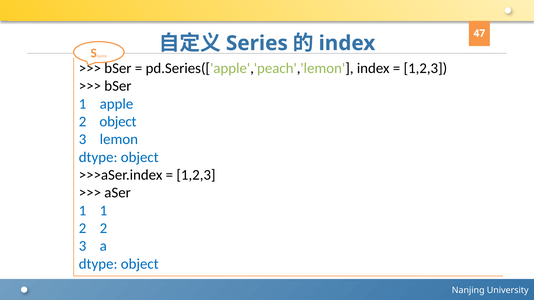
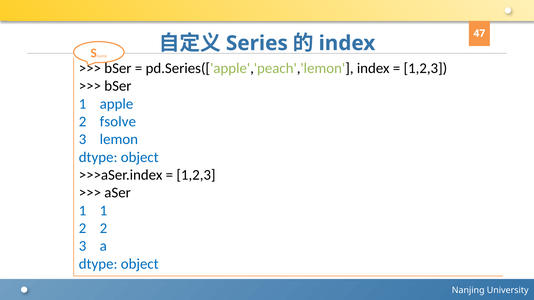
2 object: object -> fsolve
